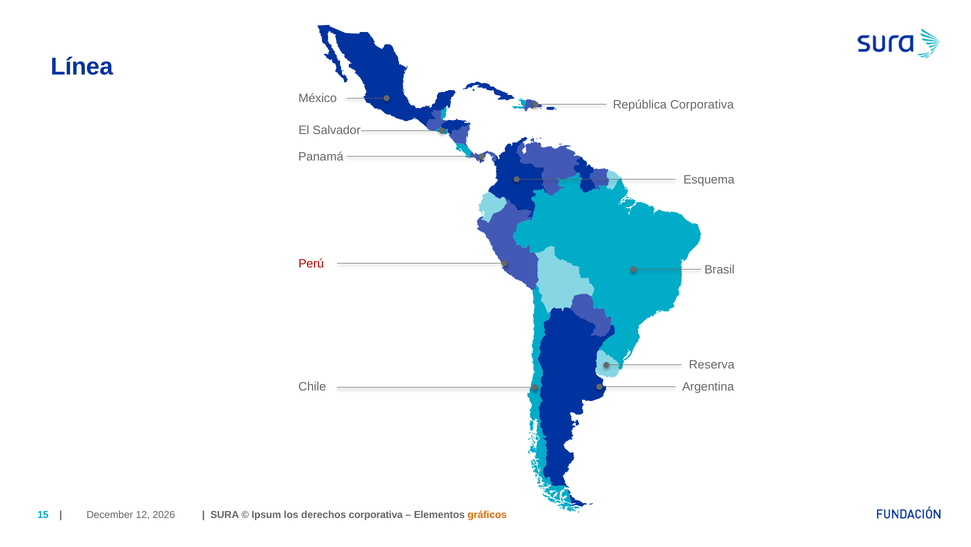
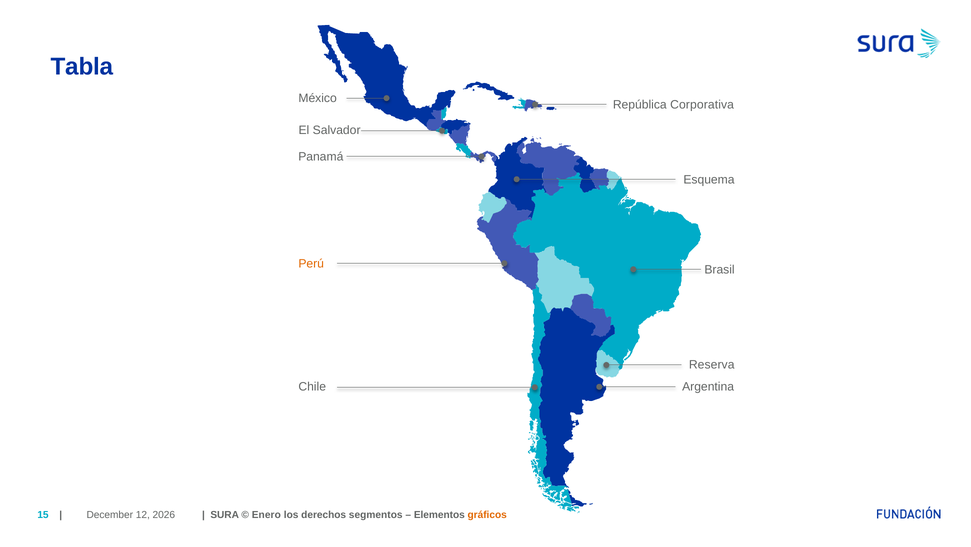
Línea: Línea -> Tabla
Perú colour: red -> orange
Ipsum: Ipsum -> Enero
derechos corporativa: corporativa -> segmentos
